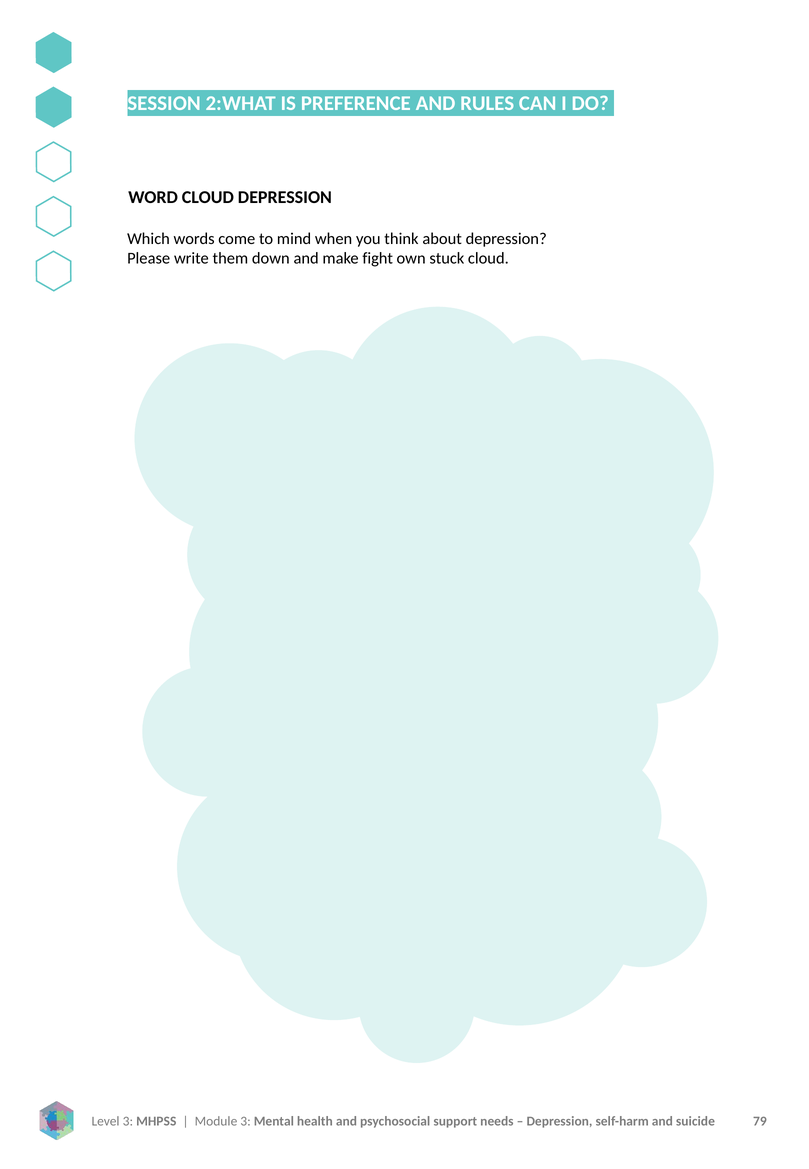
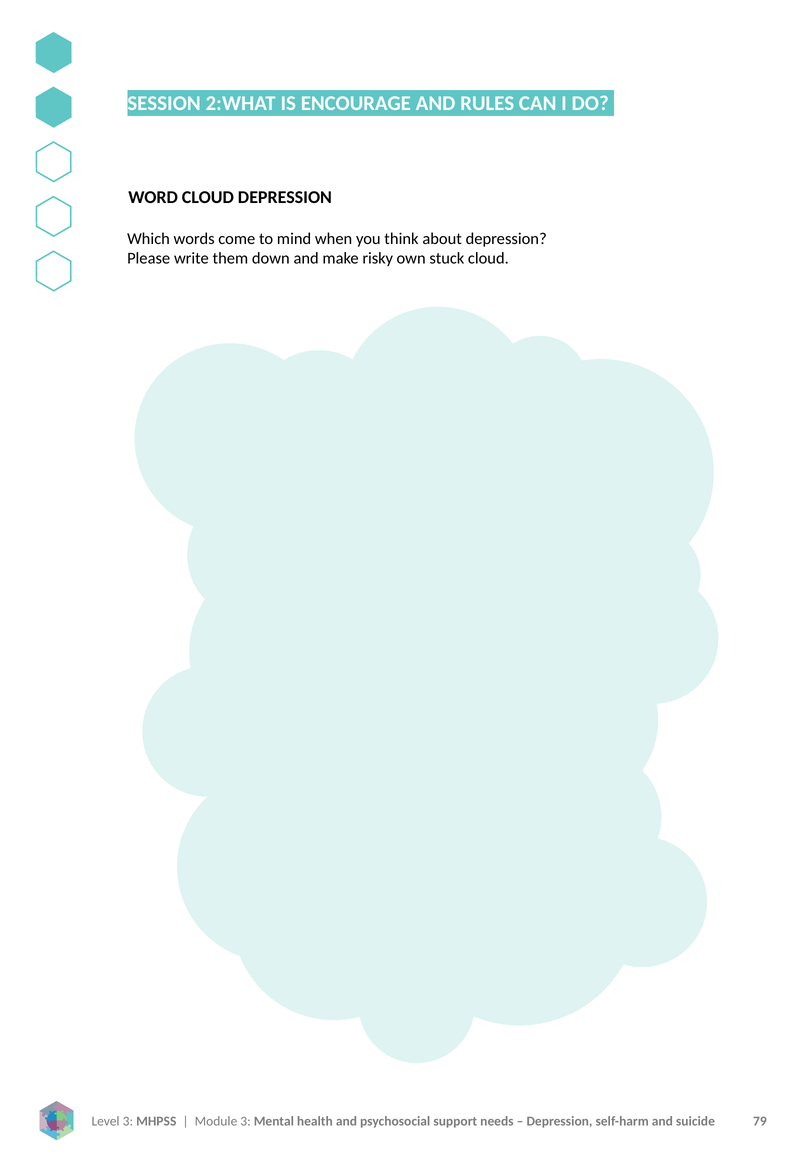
PREFERENCE: PREFERENCE -> ENCOURAGE
fight: fight -> risky
